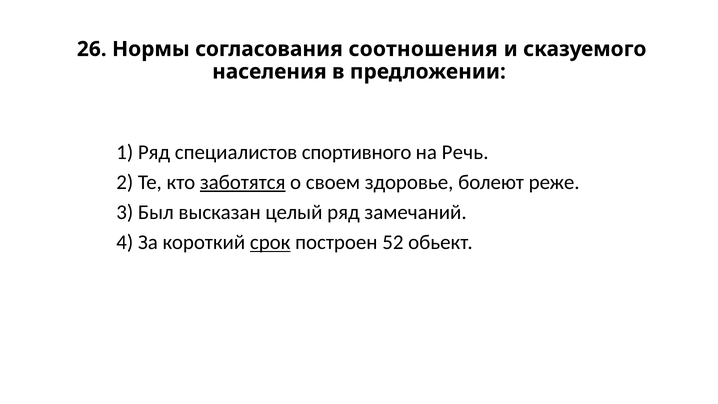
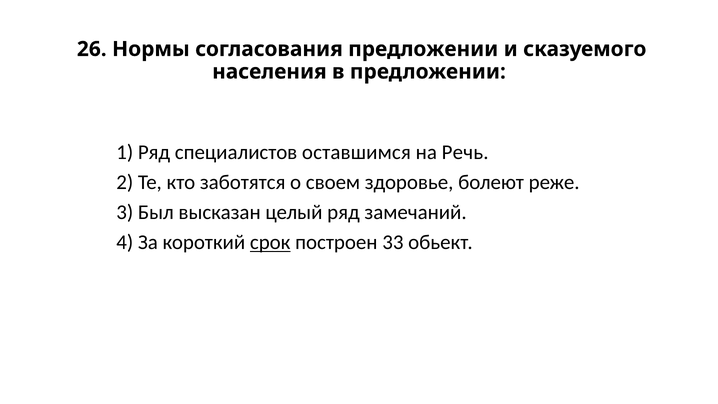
согласования соотношения: соотношения -> предложении
спортивного: спортивного -> оставшимся
заботятся underline: present -> none
52: 52 -> 33
